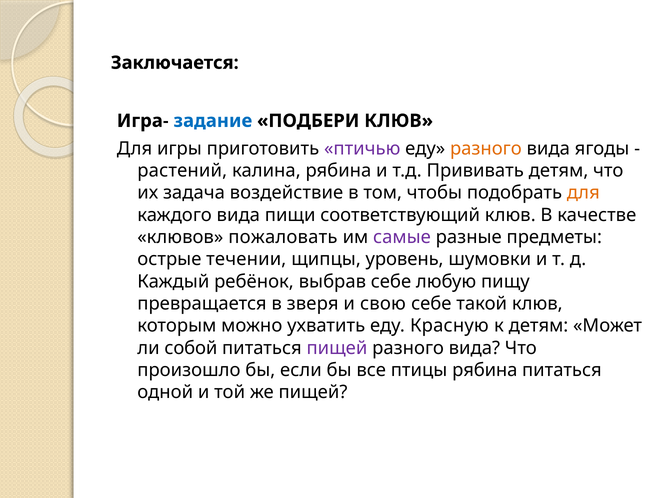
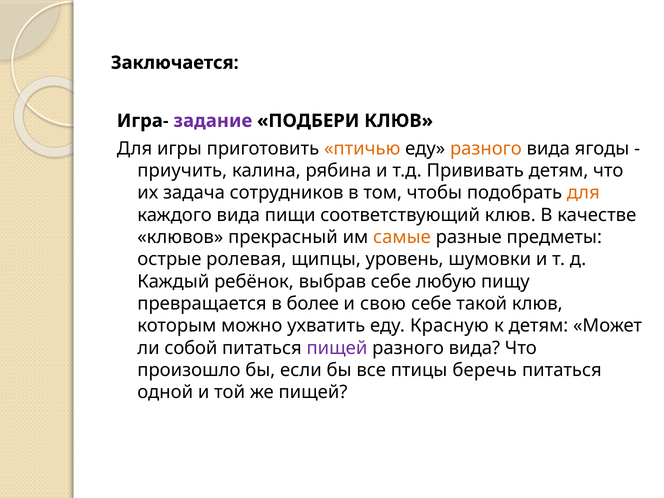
задание colour: blue -> purple
птичью colour: purple -> orange
растений: растений -> приучить
воздействие: воздействие -> сотрудников
пожаловать: пожаловать -> прекрасный
самые colour: purple -> orange
течении: течении -> ролевая
зверя: зверя -> более
птицы рябина: рябина -> беречь
